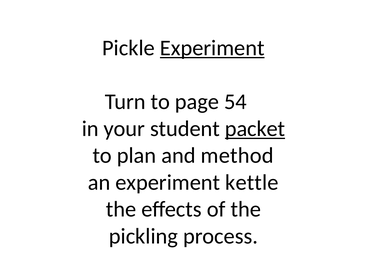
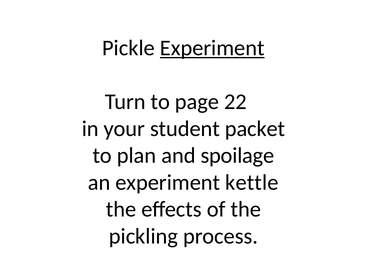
54: 54 -> 22
packet underline: present -> none
method: method -> spoilage
